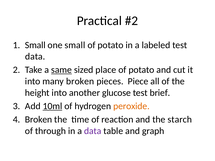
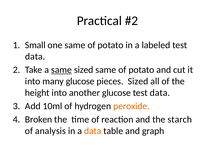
one small: small -> same
sized place: place -> same
many broken: broken -> glucose
pieces Piece: Piece -> Sized
brief at (160, 93): brief -> data
10ml underline: present -> none
through: through -> analysis
data at (93, 131) colour: purple -> orange
